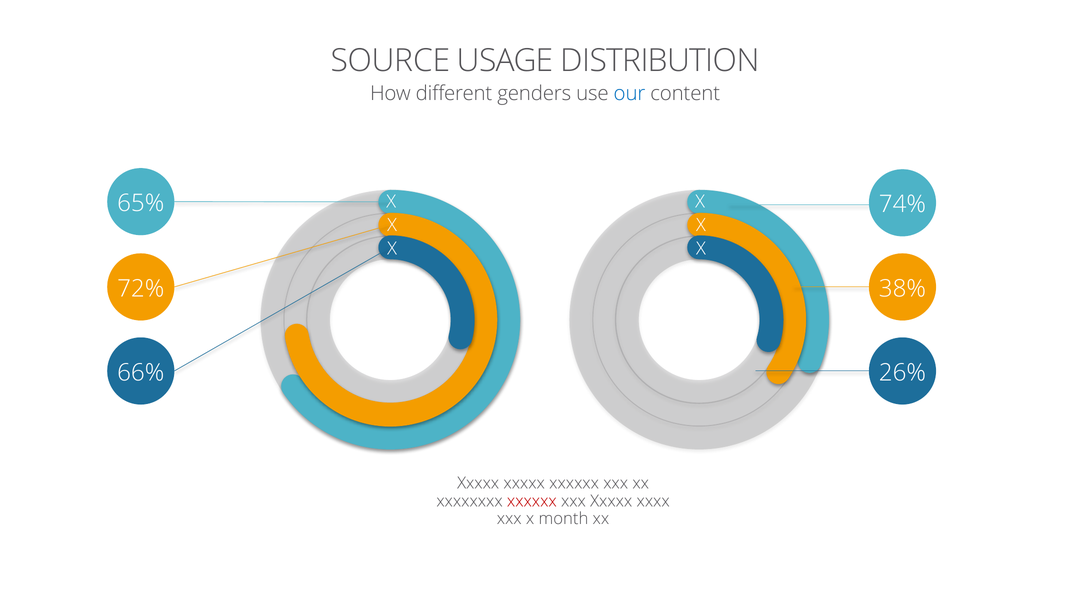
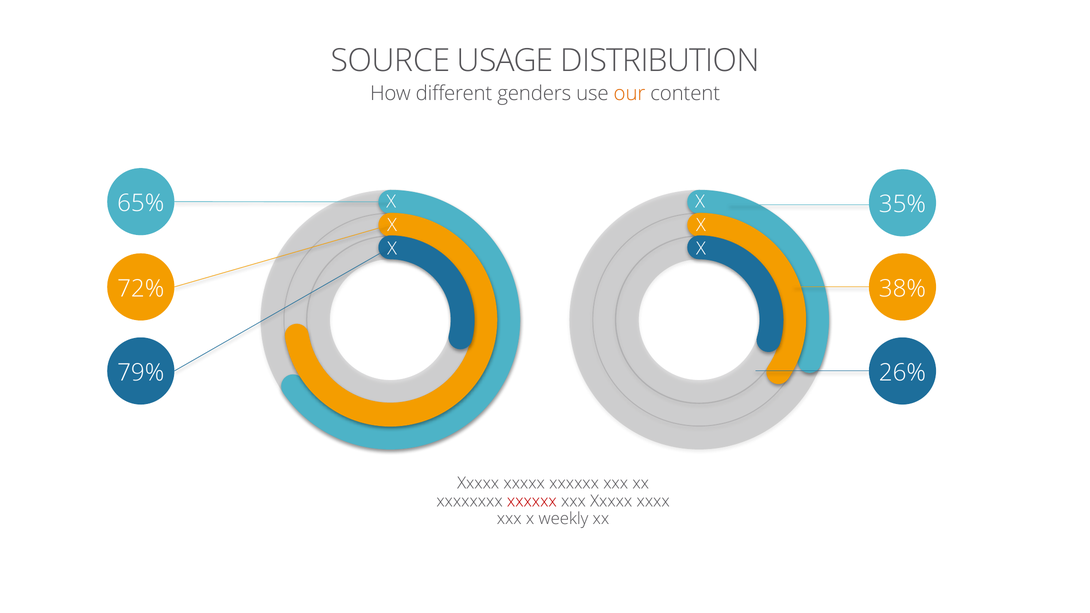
our colour: blue -> orange
74%: 74% -> 35%
66%: 66% -> 79%
month: month -> weekly
